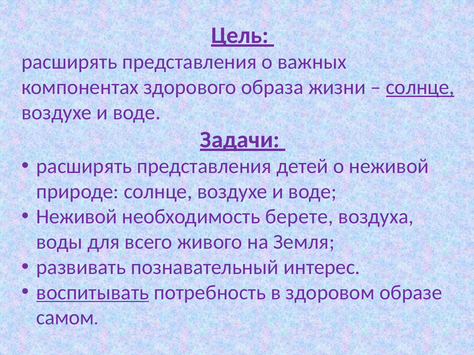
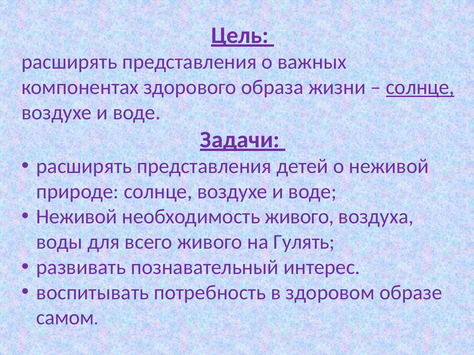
необходимость берете: берете -> живого
Земля: Земля -> Гулять
воспитывать underline: present -> none
